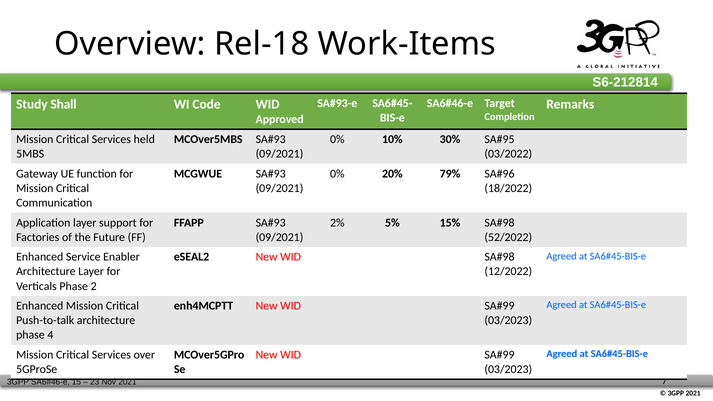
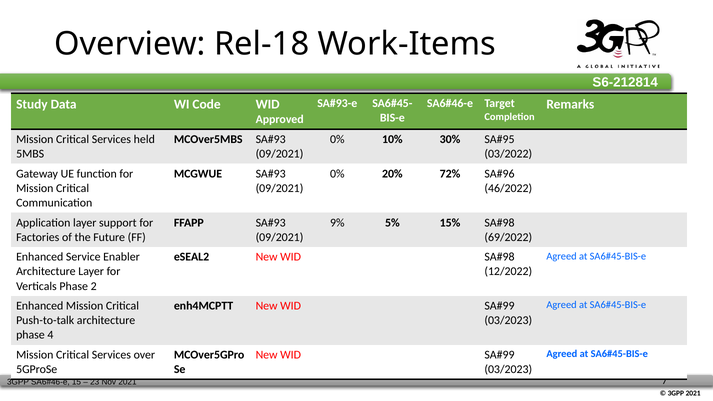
Shall: Shall -> Data
79%: 79% -> 72%
18/2022: 18/2022 -> 46/2022
2%: 2% -> 9%
52/2022: 52/2022 -> 69/2022
